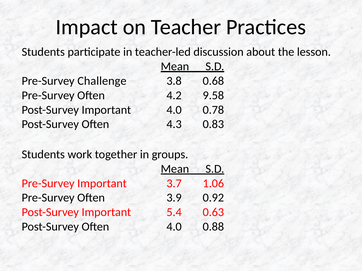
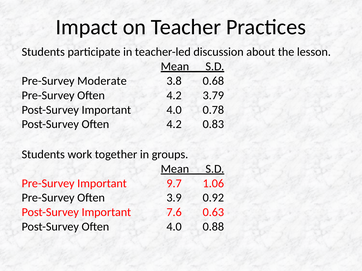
Challenge: Challenge -> Moderate
9.58: 9.58 -> 3.79
Post-Survey Often 4.3: 4.3 -> 4.2
3.7: 3.7 -> 9.7
5.4: 5.4 -> 7.6
